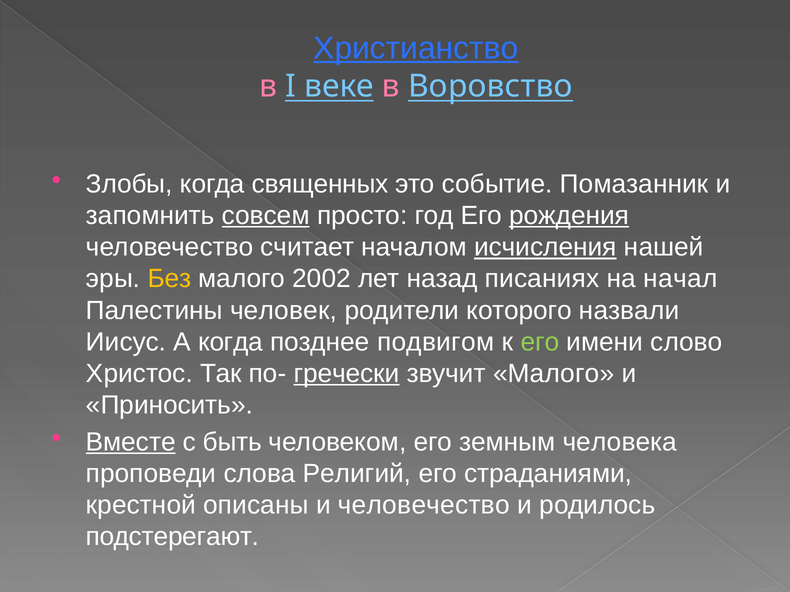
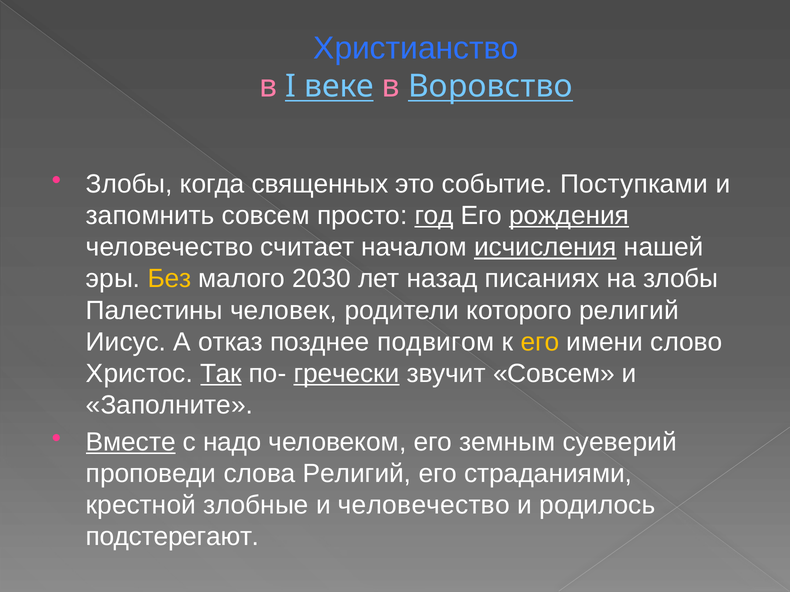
Христианство underline: present -> none
Помазанник: Помазанник -> Поступками
совсем at (266, 216) underline: present -> none
год underline: none -> present
2002: 2002 -> 2030
на начал: начал -> злобы
которого назвали: назвали -> религий
А когда: когда -> отказ
его at (540, 342) colour: light green -> yellow
Так underline: none -> present
звучит Малого: Малого -> Совсем
Приносить: Приносить -> Заполните
быть: быть -> надо
человека: человека -> суеверий
описаны: описаны -> злобные
